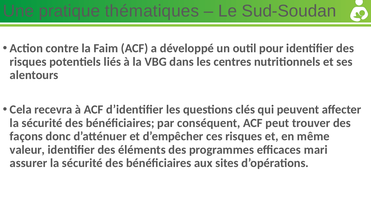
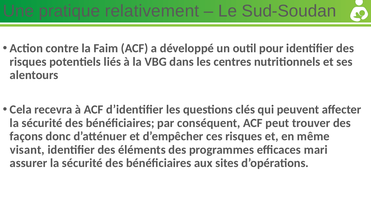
thématiques: thématiques -> relativement
valeur: valeur -> visant
